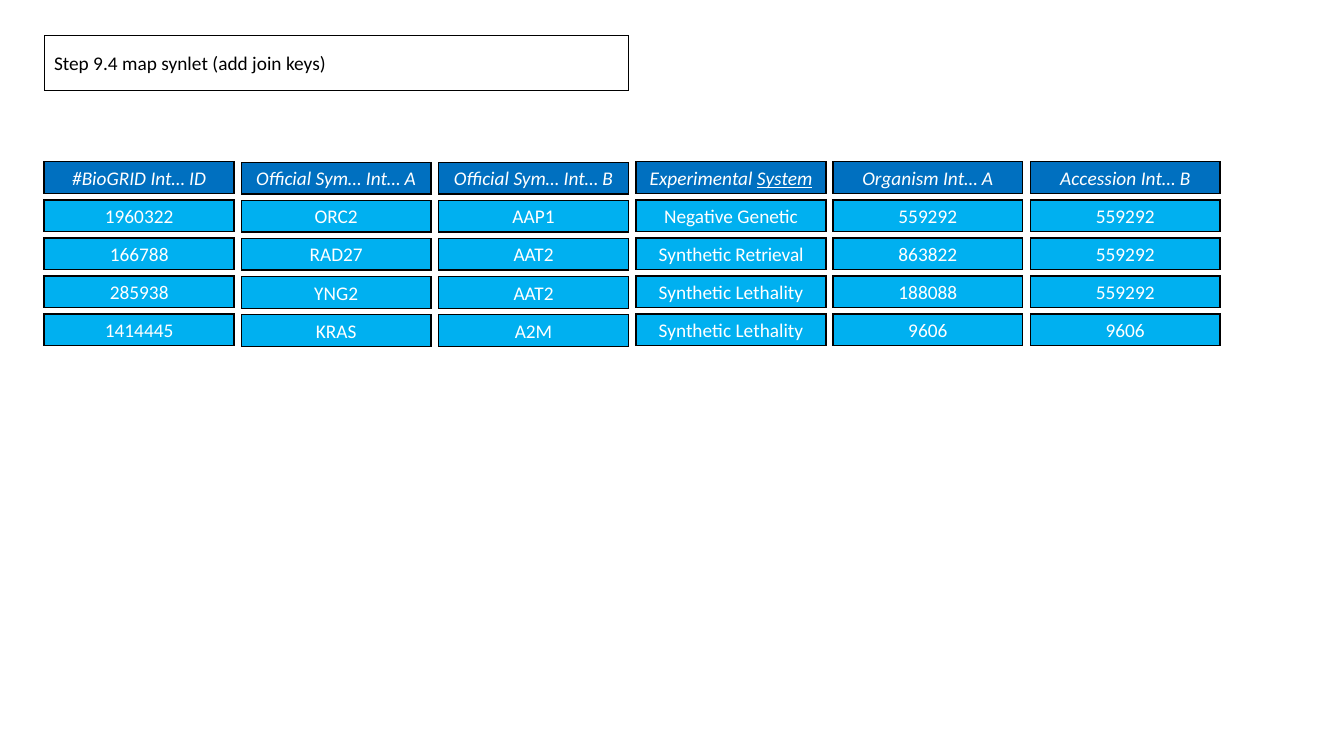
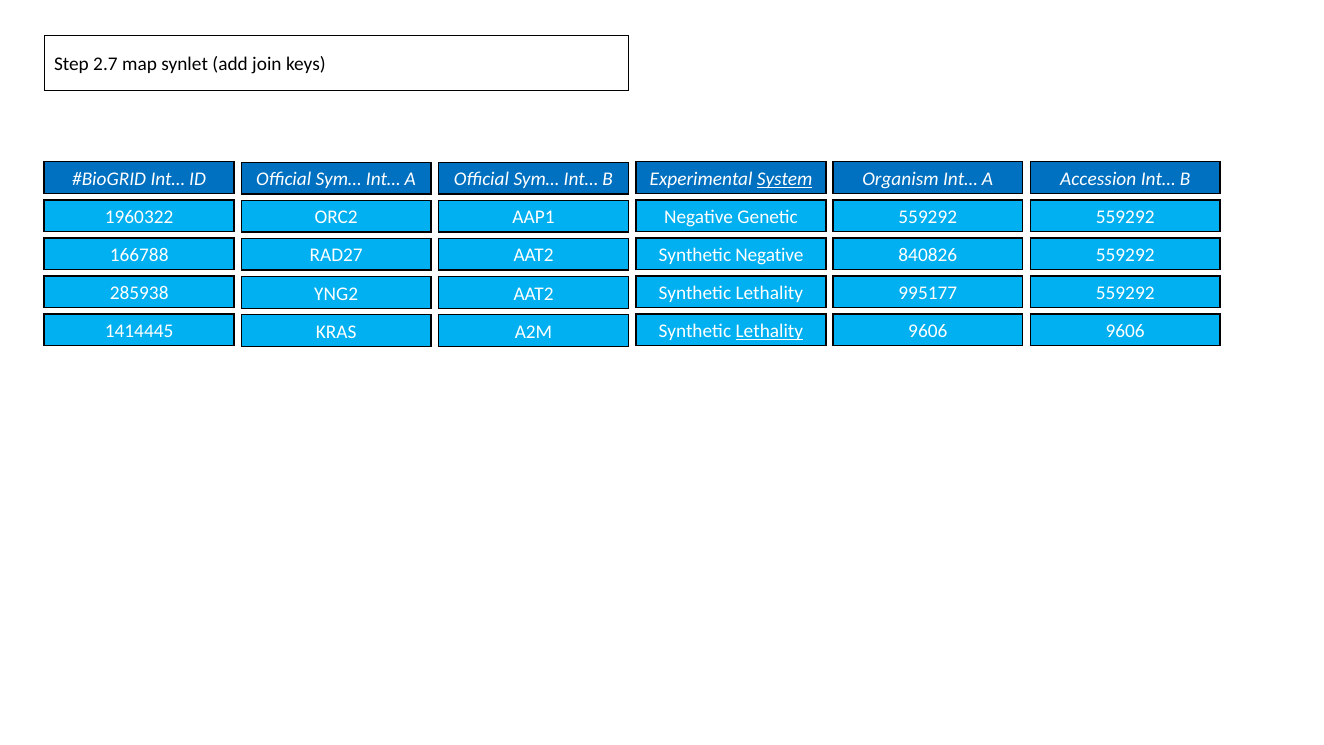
9.4: 9.4 -> 2.7
Synthetic Retrieval: Retrieval -> Negative
863822: 863822 -> 840826
188088: 188088 -> 995177
Lethality at (769, 331) underline: none -> present
